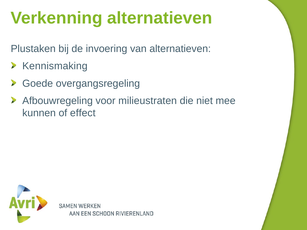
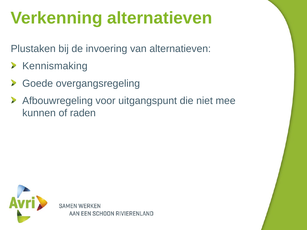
milieustraten: milieustraten -> uitgangspunt
effect: effect -> raden
